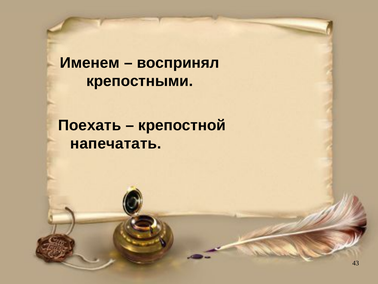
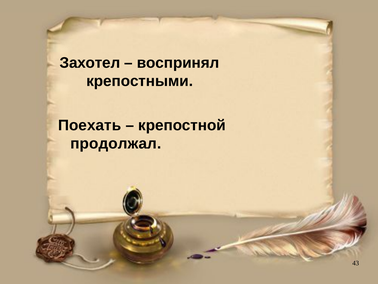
Именем: Именем -> Захотел
напечатать: напечатать -> продолжал
